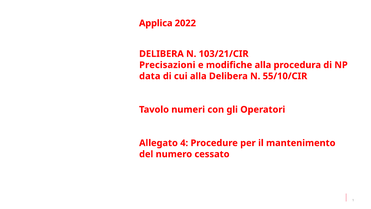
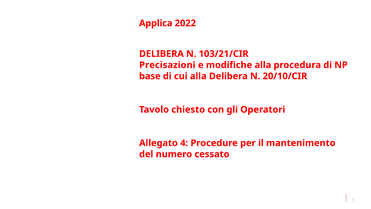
data: data -> base
55/10/CIR: 55/10/CIR -> 20/10/CIR
numeri: numeri -> chiesto
